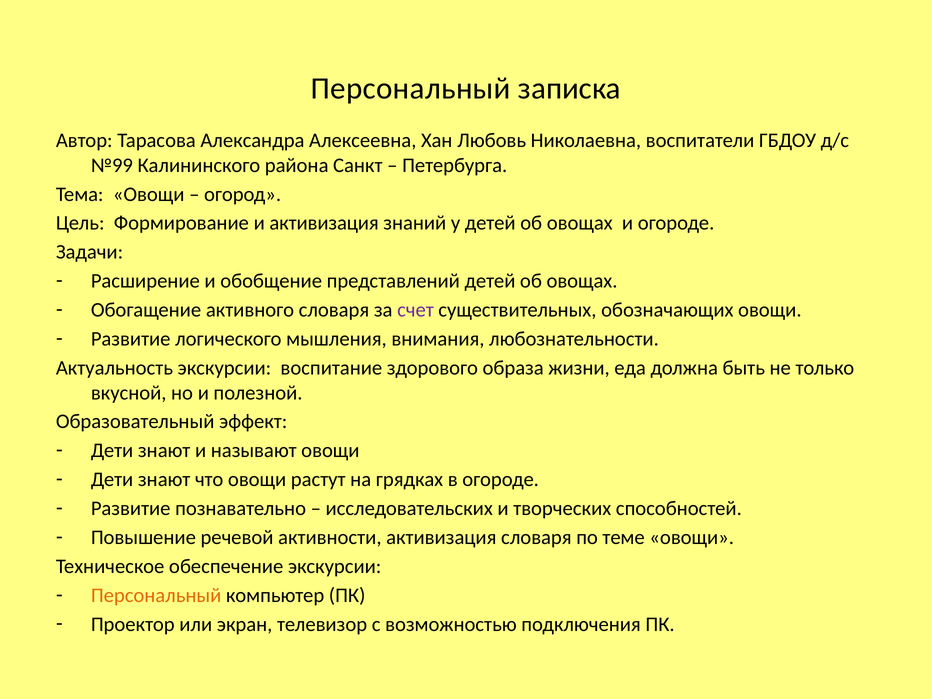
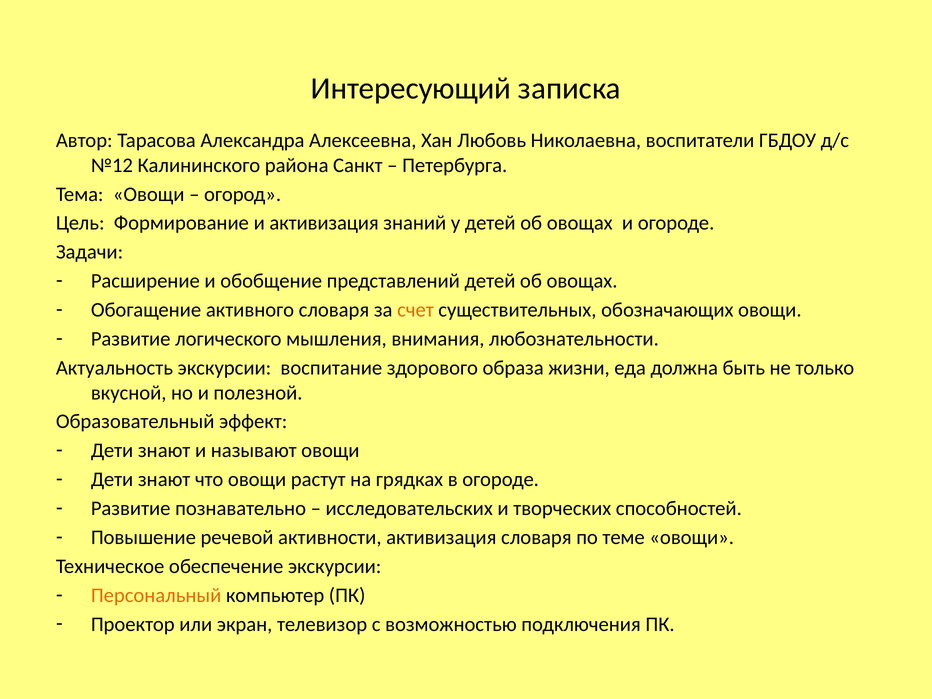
Персональный at (411, 88): Персональный -> Интересующий
№99: №99 -> №12
счет colour: purple -> orange
